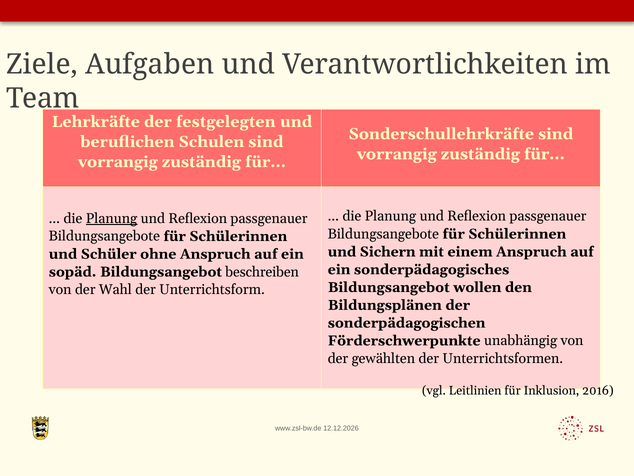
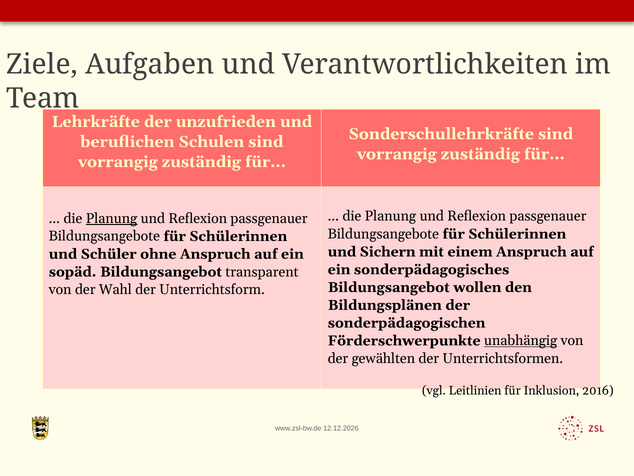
festgelegten: festgelegten -> unzufrieden
beschreiben: beschreiben -> transparent
unabhängig underline: none -> present
